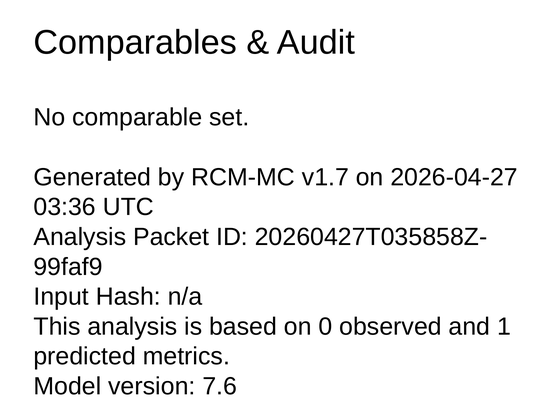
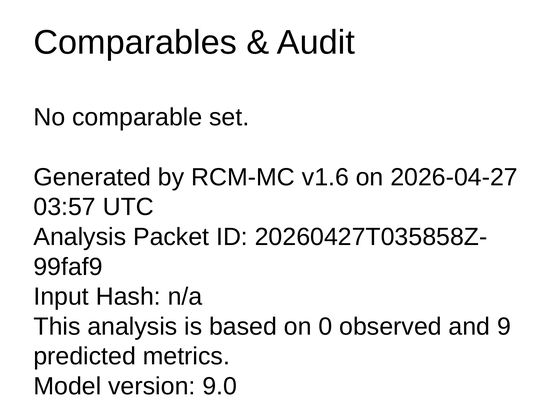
v1.7: v1.7 -> v1.6
03:36: 03:36 -> 03:57
1: 1 -> 9
7.6: 7.6 -> 9.0
